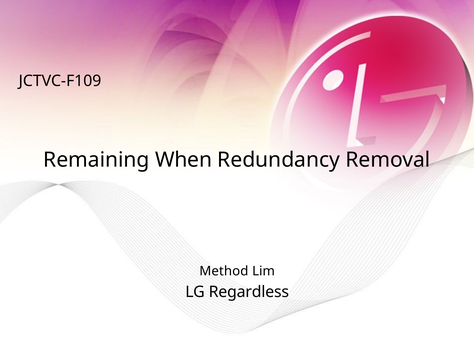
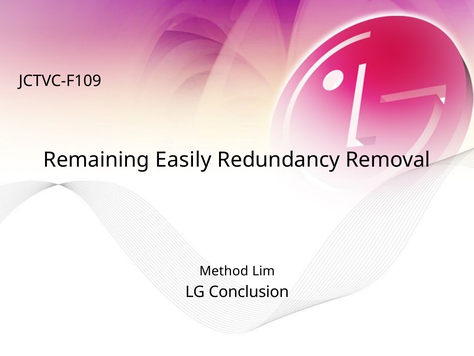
When: When -> Easily
Regardless: Regardless -> Conclusion
